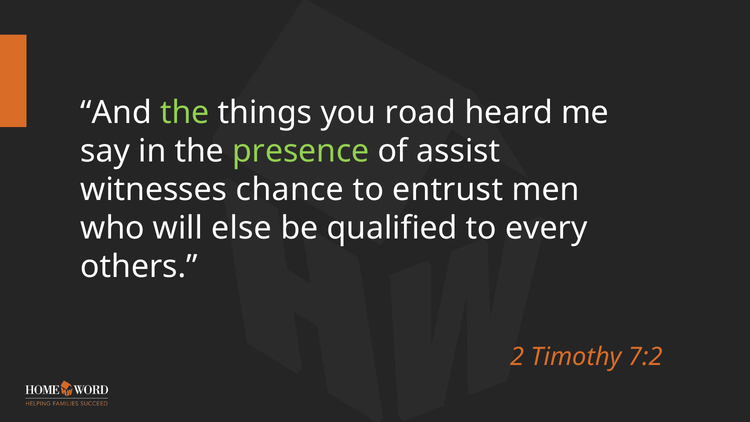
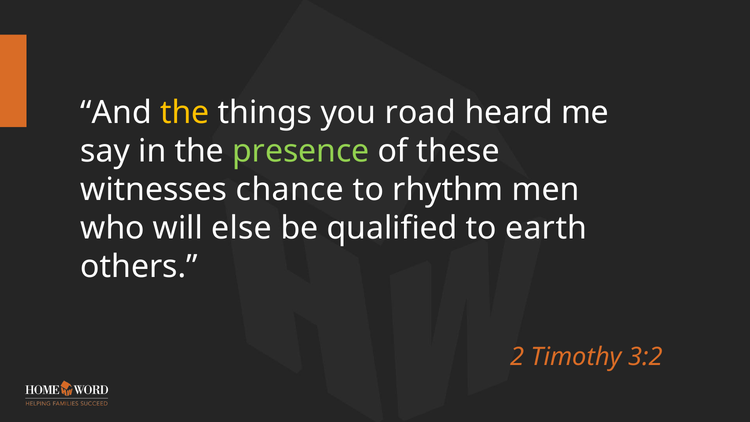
the at (185, 113) colour: light green -> yellow
assist: assist -> these
entrust: entrust -> rhythm
every: every -> earth
7:2: 7:2 -> 3:2
